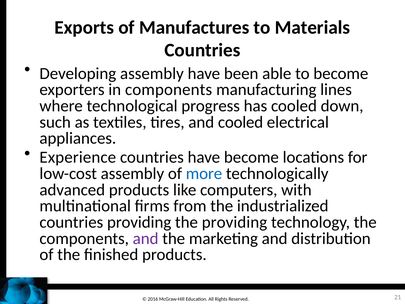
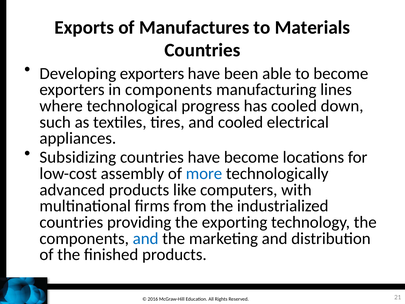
Developing assembly: assembly -> exporters
Experience: Experience -> Subsidizing
the providing: providing -> exporting
and at (146, 238) colour: purple -> blue
